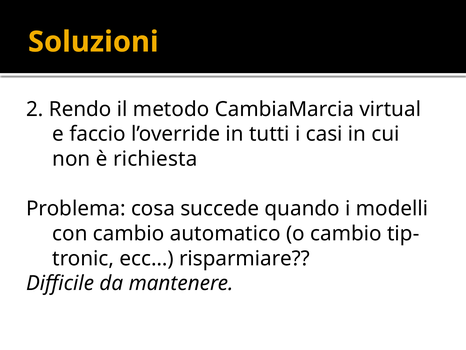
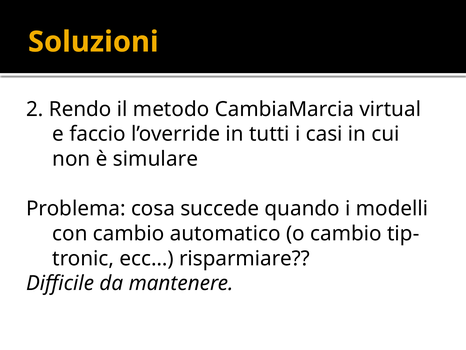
richiesta: richiesta -> simulare
